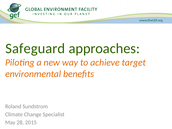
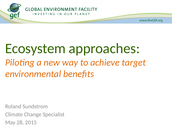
Safeguard: Safeguard -> Ecosystem
